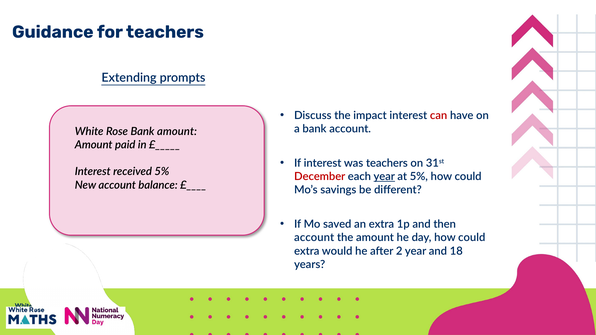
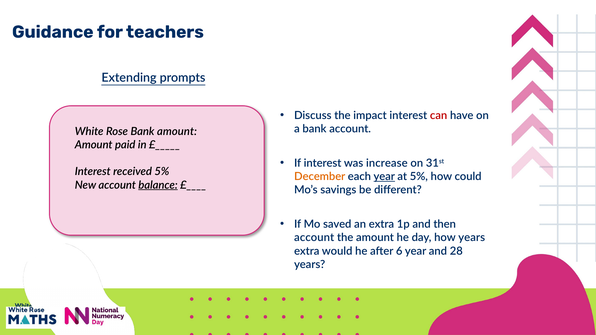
was teachers: teachers -> increase
December colour: red -> orange
balance underline: none -> present
day how could: could -> years
2: 2 -> 6
18: 18 -> 28
